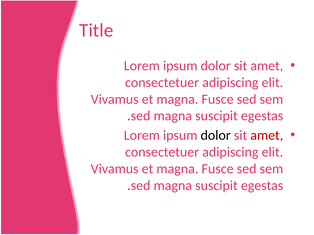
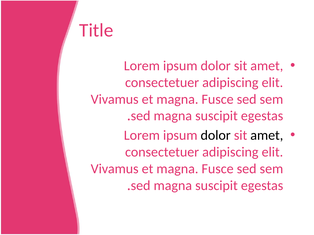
amet at (267, 136) colour: red -> black
